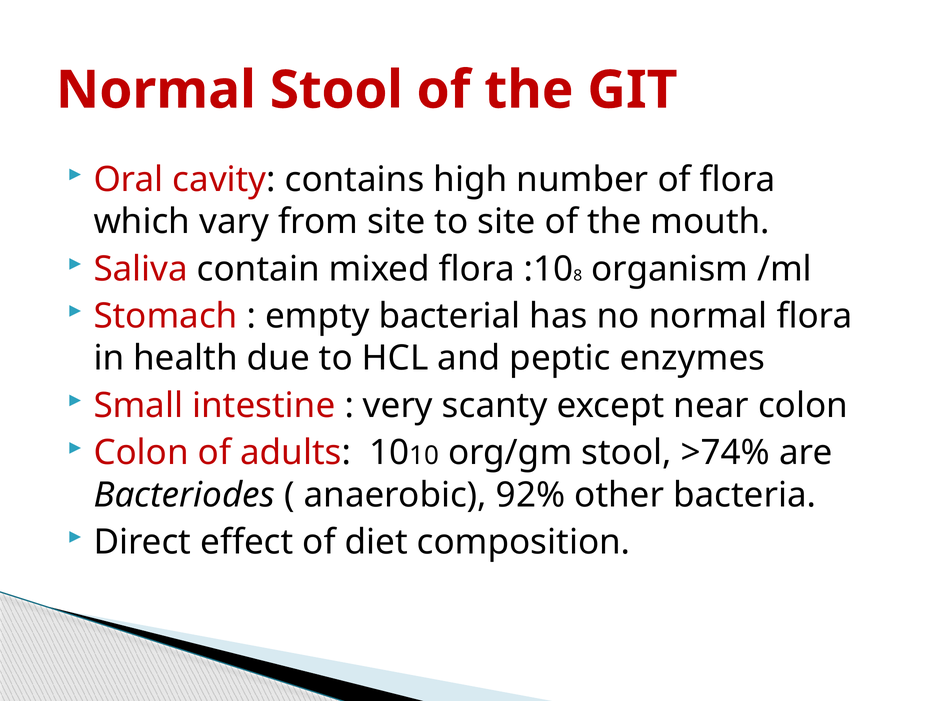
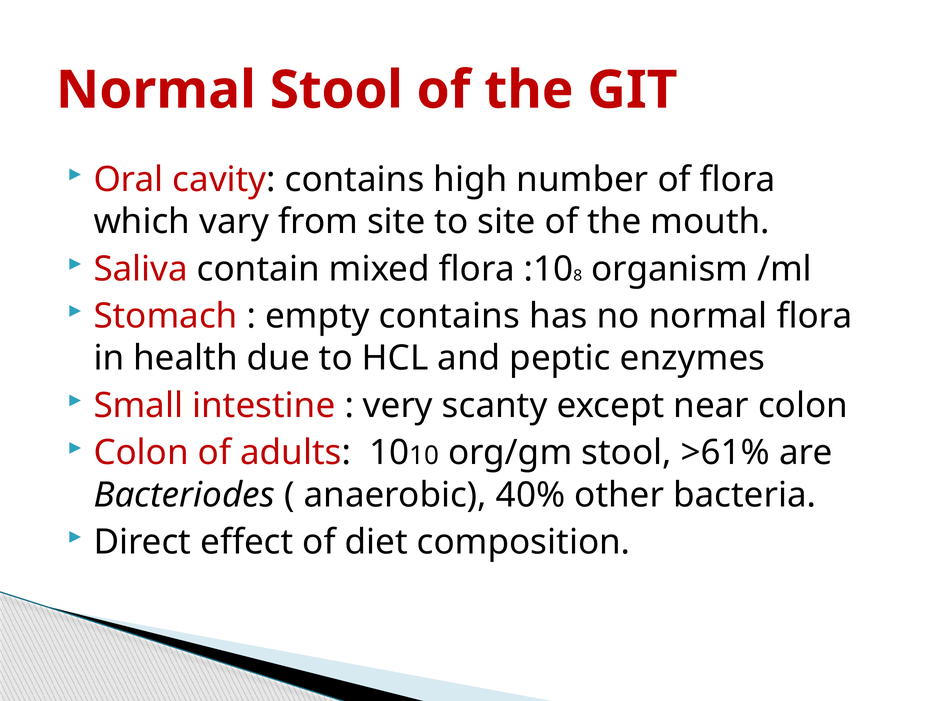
empty bacterial: bacterial -> contains
>74%: >74% -> >61%
92%: 92% -> 40%
